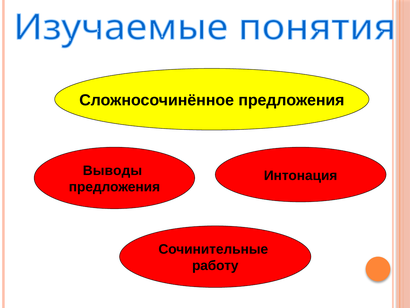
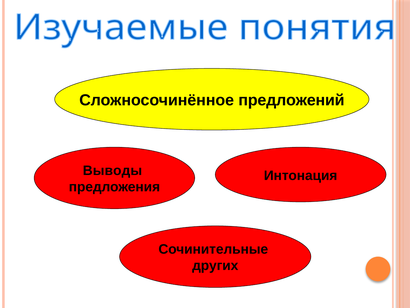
Сложносочинённое предложения: предложения -> предложений
работу: работу -> других
